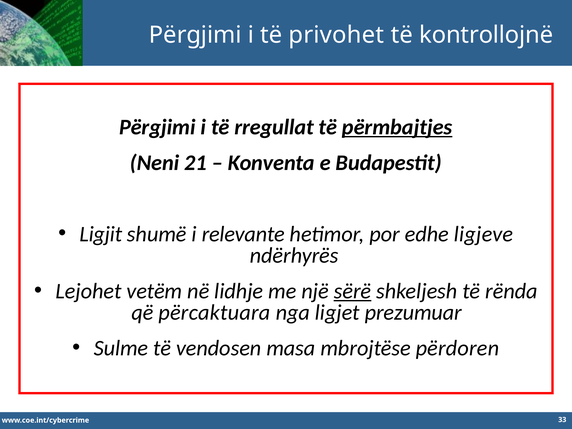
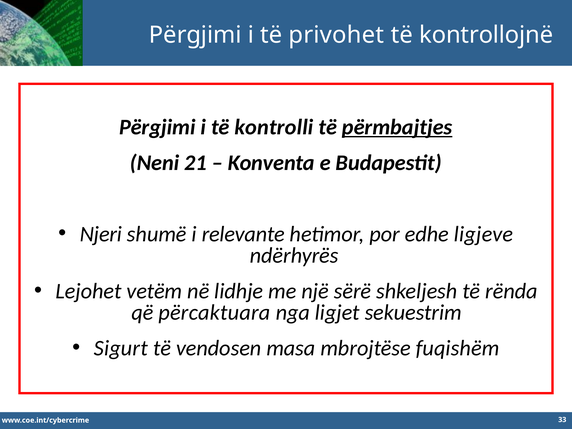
rregullat: rregullat -> kontrolli
Ligjit: Ligjit -> Njeri
sërë underline: present -> none
prezumuar: prezumuar -> sekuestrim
Sulme: Sulme -> Sigurt
përdoren: përdoren -> fuqishëm
